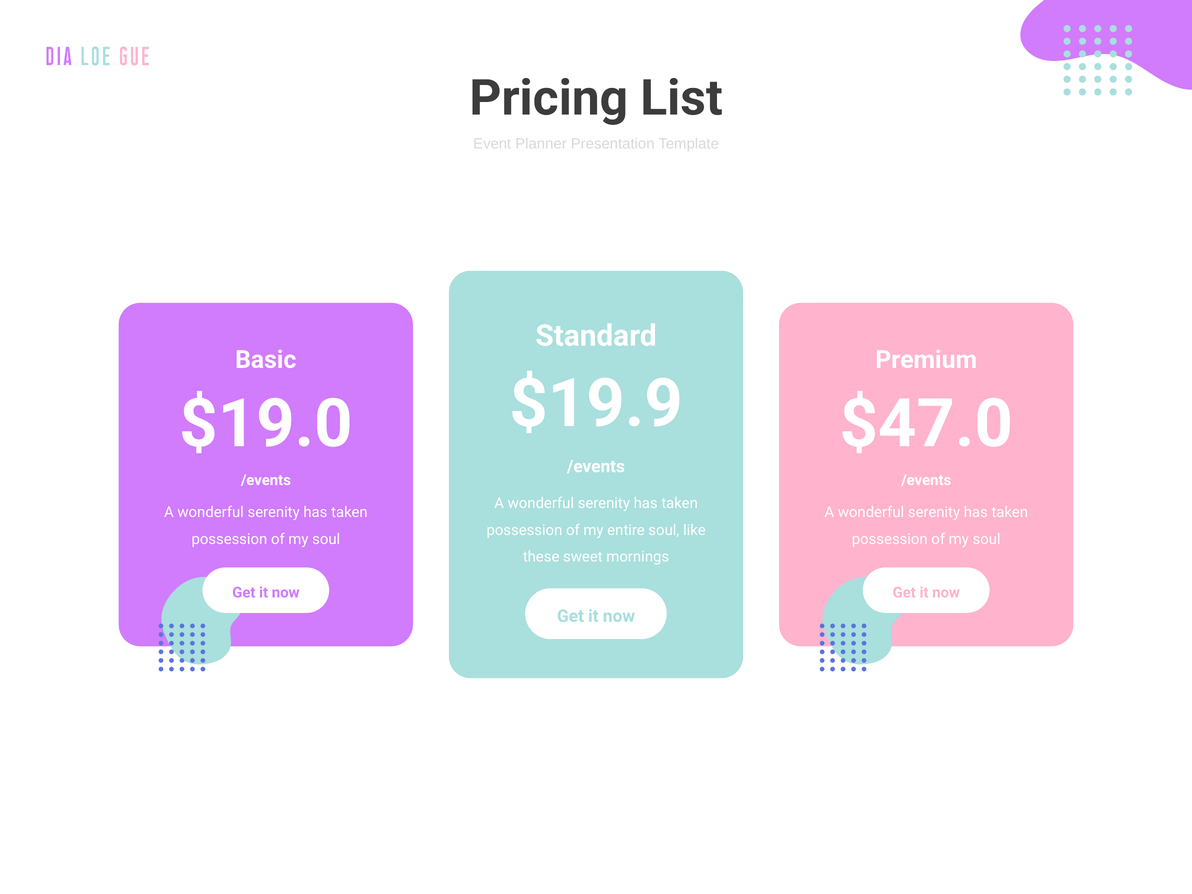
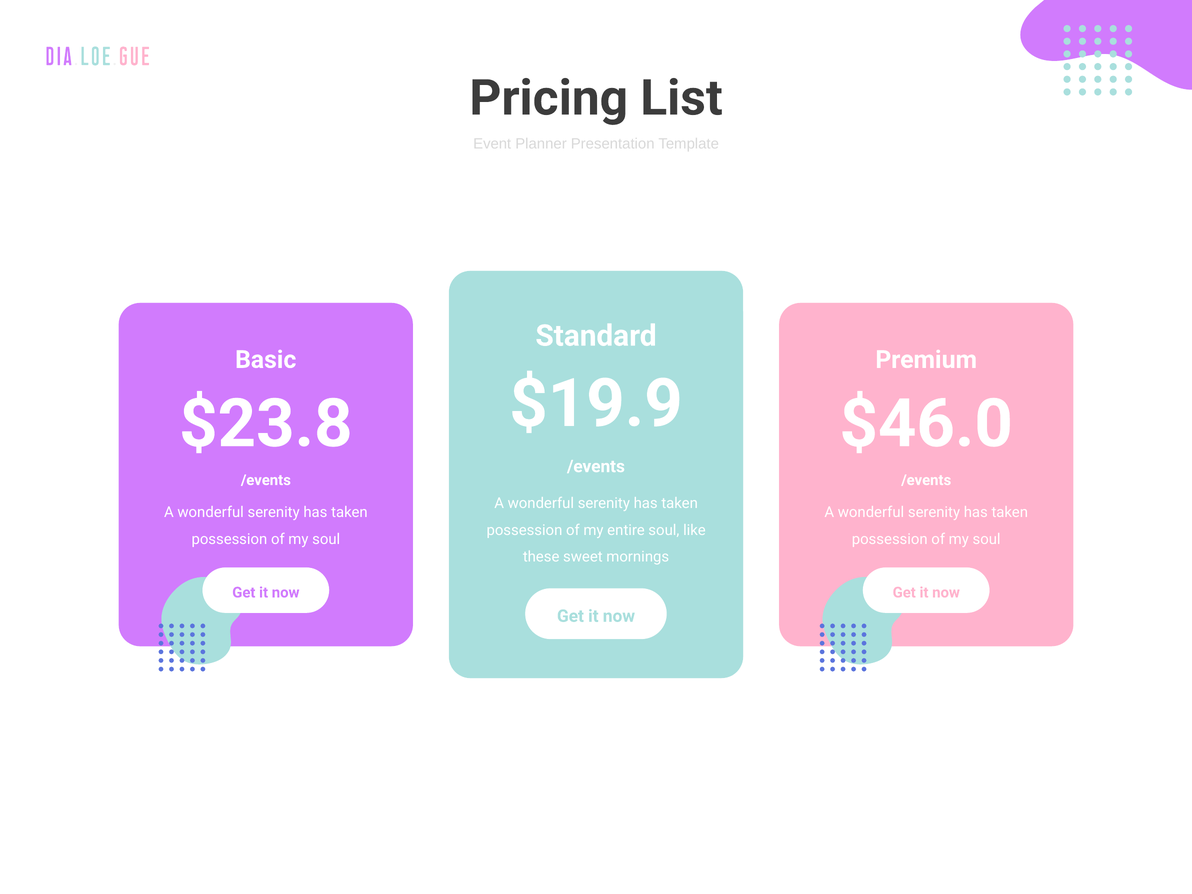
$19.0: $19.0 -> $23.8
$47.0: $47.0 -> $46.0
